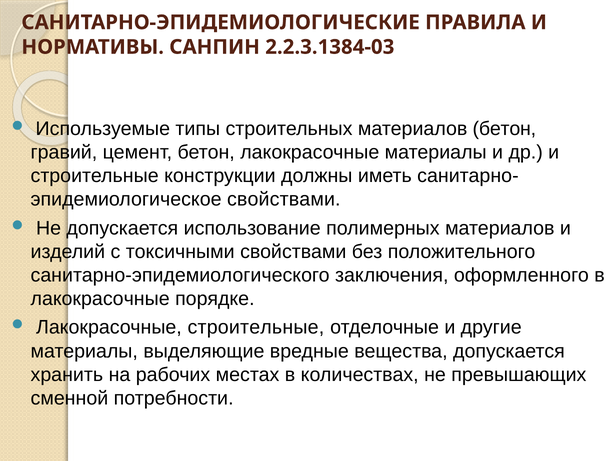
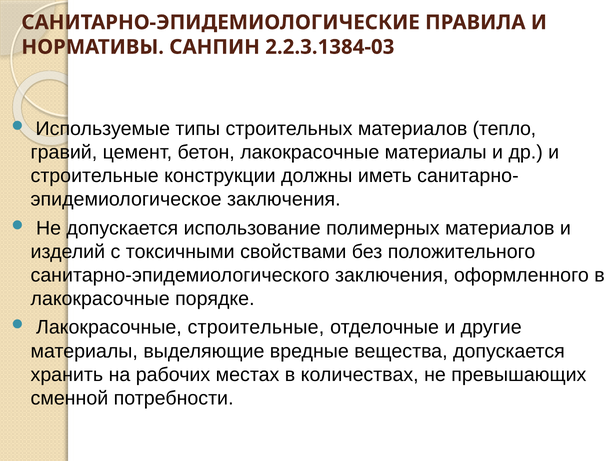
материалов бетон: бетон -> тепло
свойствами at (284, 199): свойствами -> заключения
